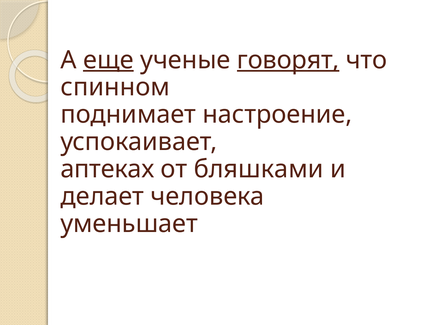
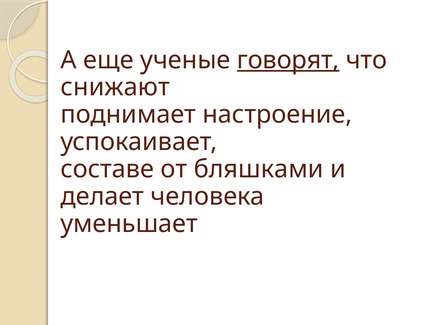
еще underline: present -> none
спинном: спинном -> снижают
аптеках: аптеках -> составе
